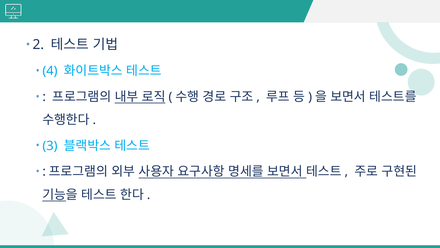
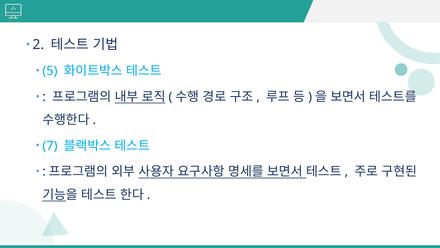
4: 4 -> 5
3: 3 -> 7
